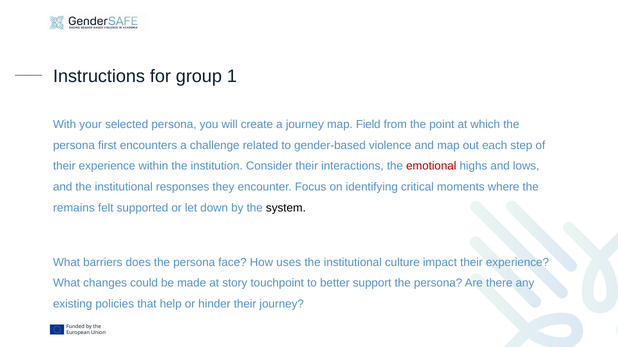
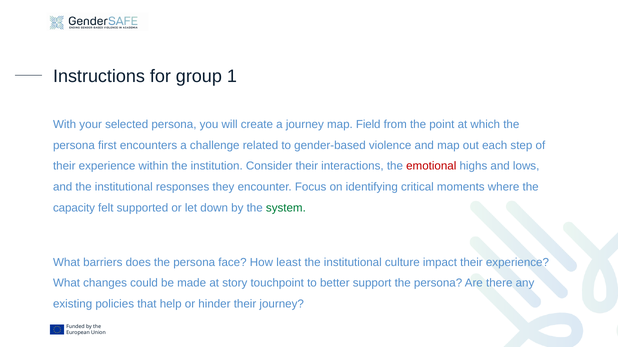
remains: remains -> capacity
system colour: black -> green
uses: uses -> least
